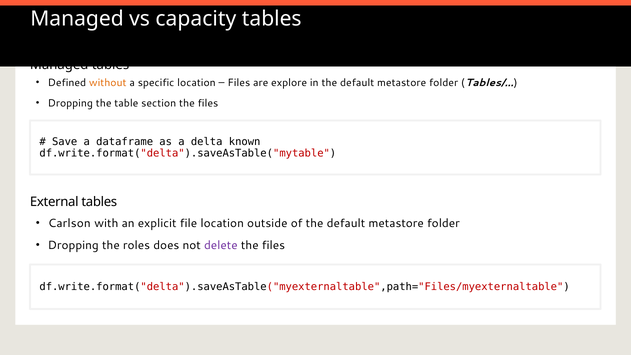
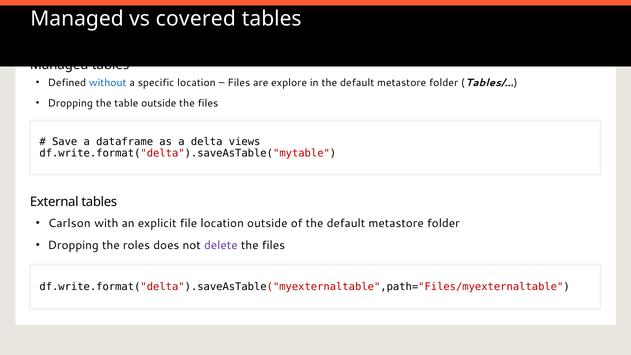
capacity: capacity -> covered
without colour: orange -> blue
table section: section -> outside
known: known -> views
